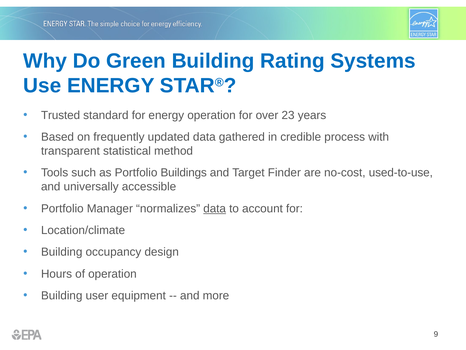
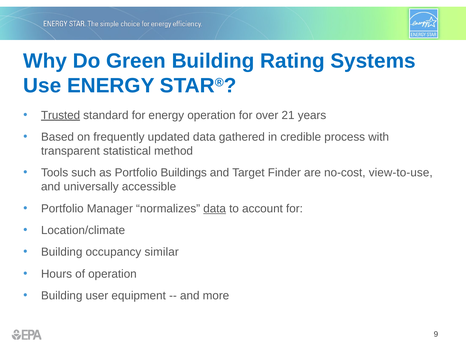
Trusted underline: none -> present
23: 23 -> 21
used-to-use: used-to-use -> view-to-use
design: design -> similar
